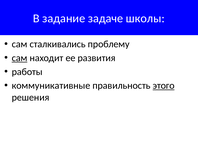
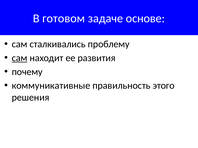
задание: задание -> готовом
школы: школы -> основе
работы: работы -> почему
этого underline: present -> none
